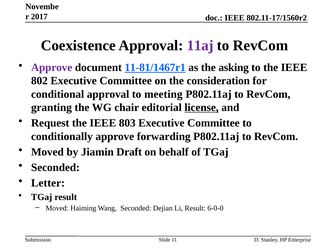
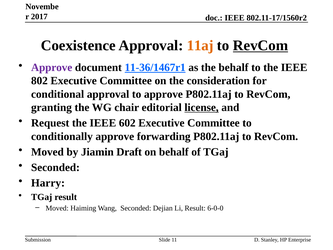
11aj colour: purple -> orange
RevCom at (261, 45) underline: none -> present
11-81/1467r1: 11-81/1467r1 -> 11-36/1467r1
the asking: asking -> behalf
to meeting: meeting -> approve
803: 803 -> 602
Letter: Letter -> Harry
